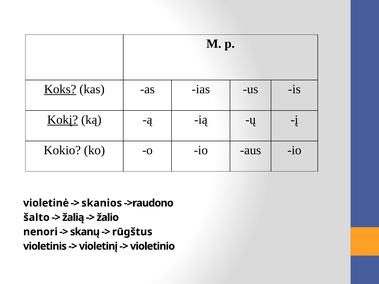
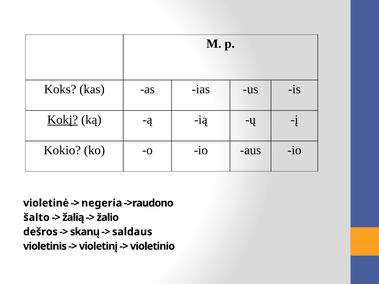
Koks underline: present -> none
skanios: skanios -> negeria
nenori: nenori -> dešros
rūgštus: rūgštus -> saldaus
